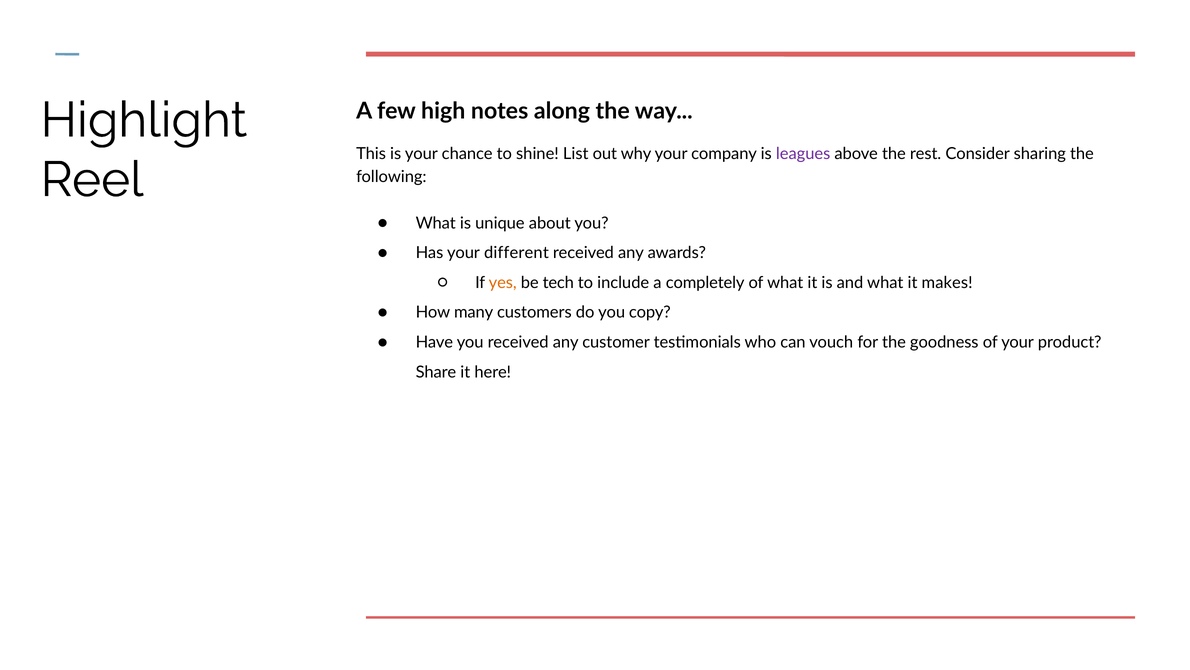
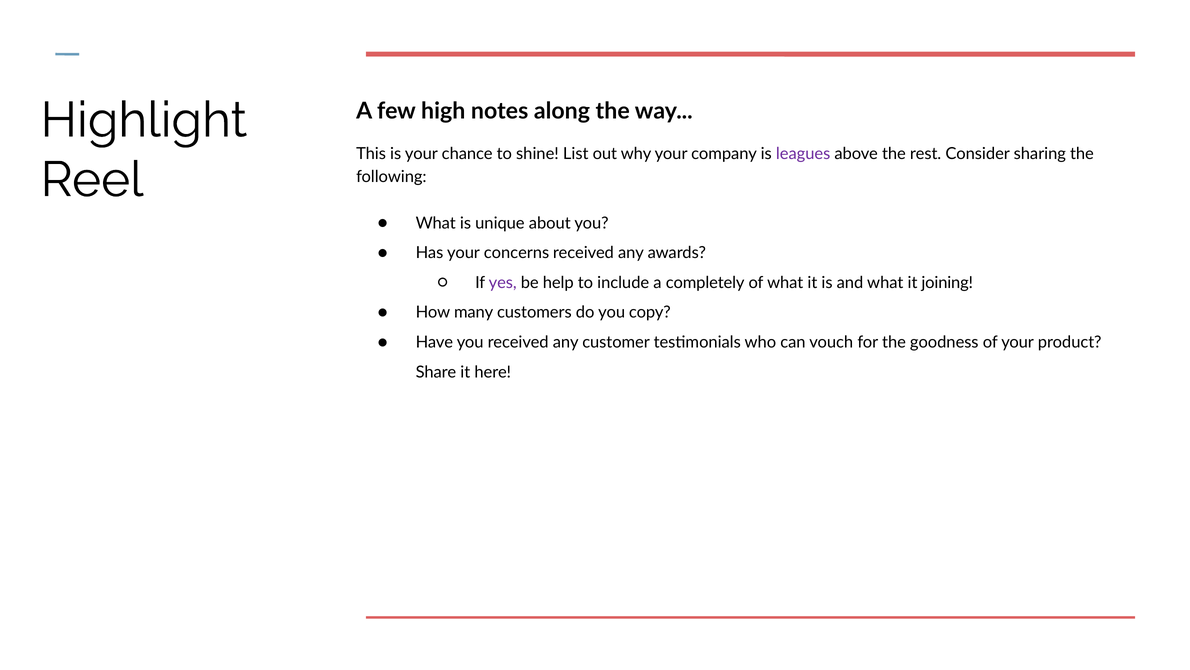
different: different -> concerns
yes colour: orange -> purple
tech: tech -> help
makes: makes -> joining
